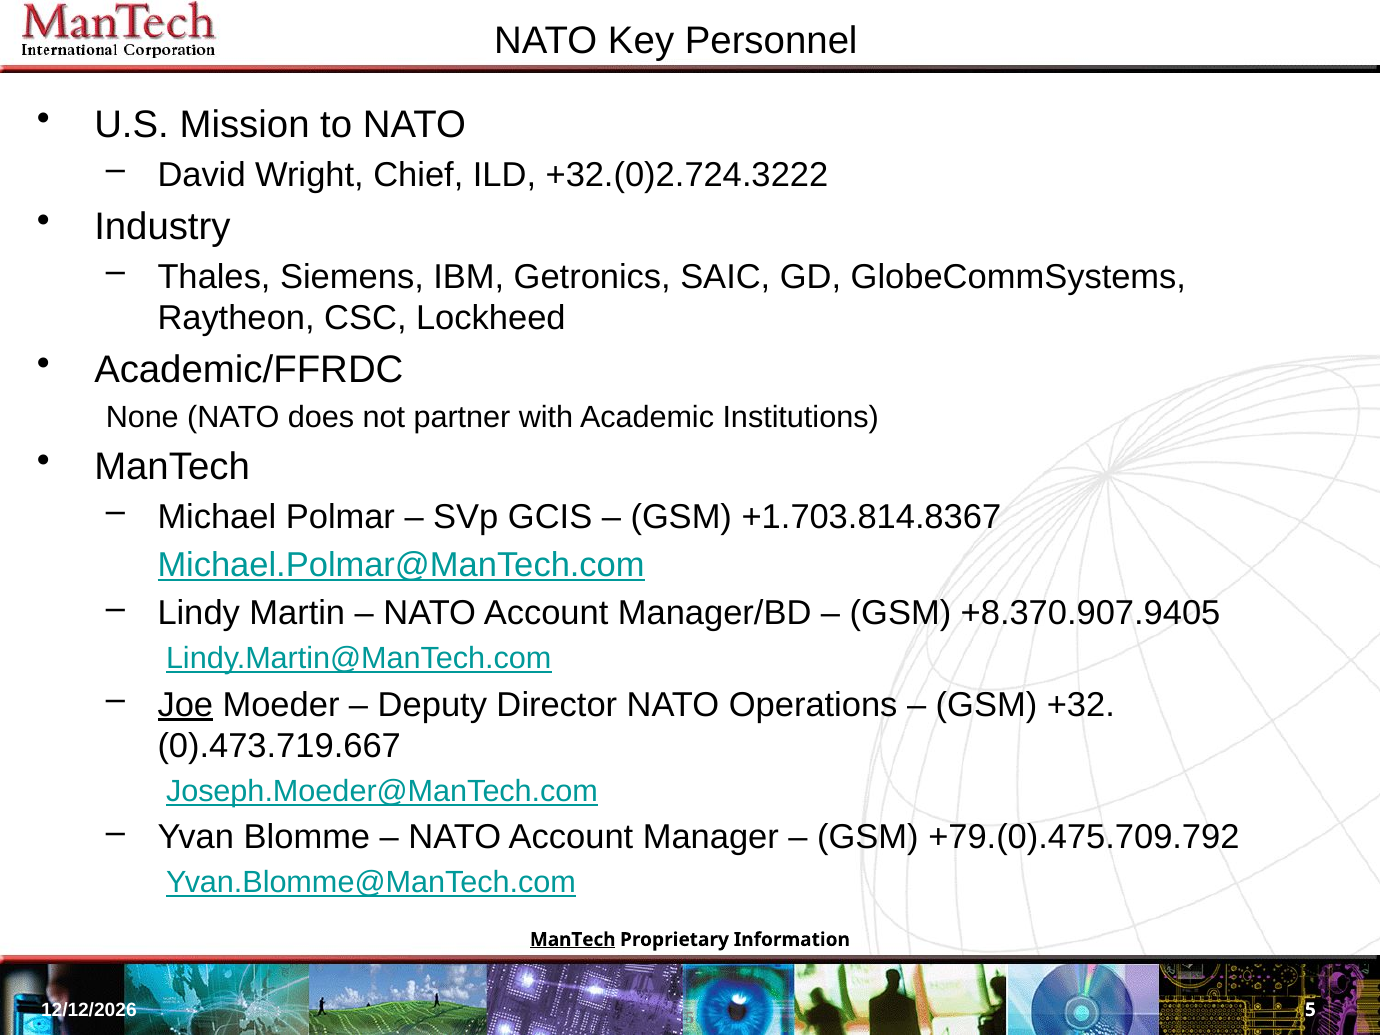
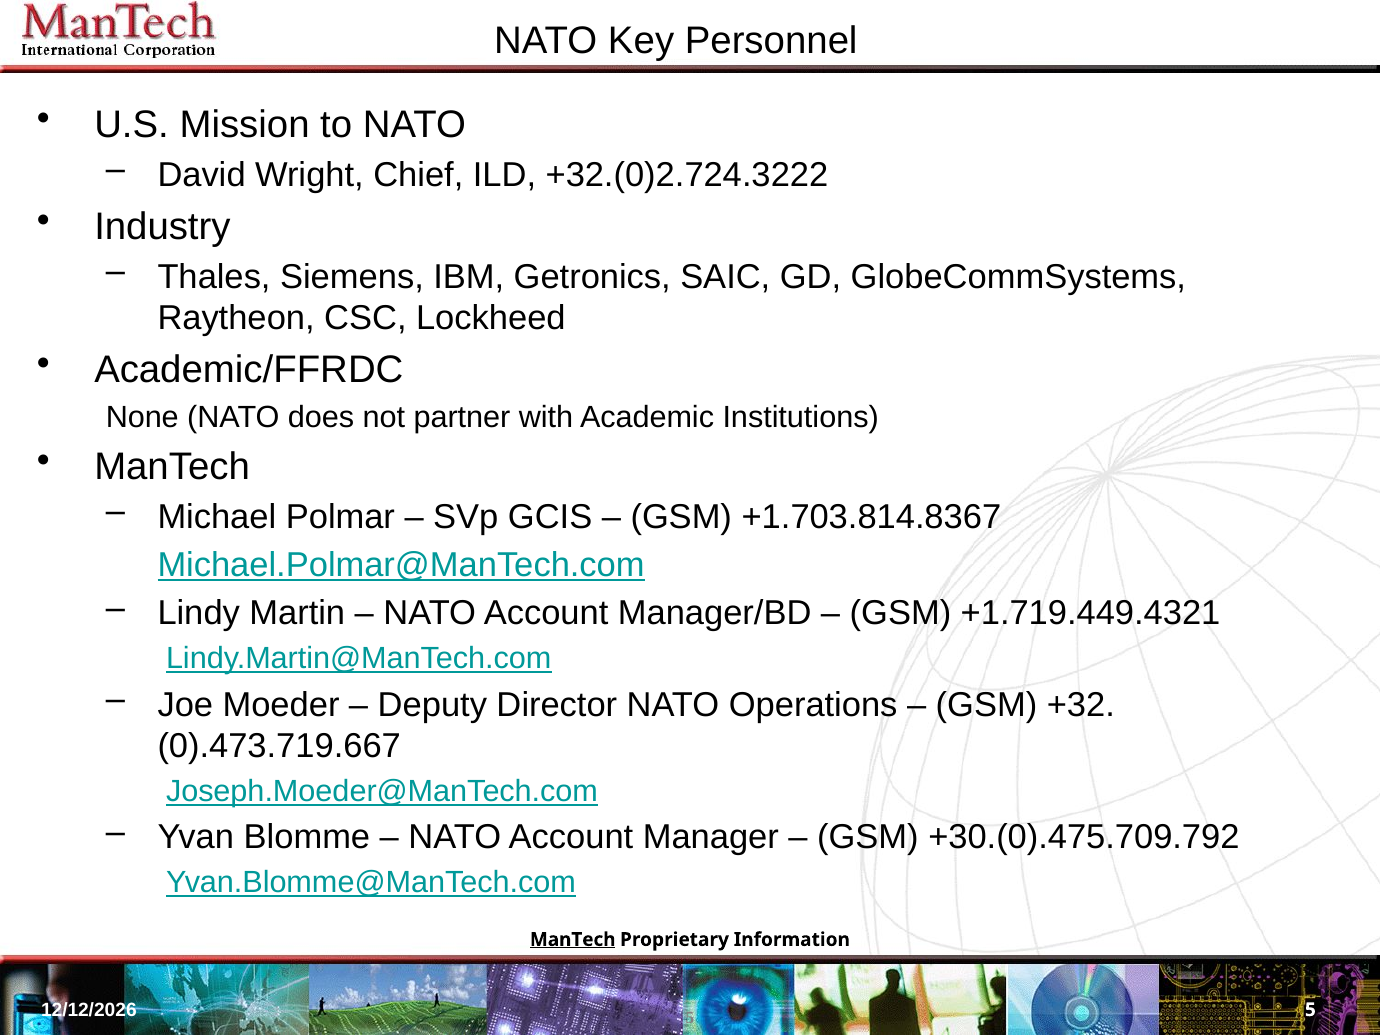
+8.370.907.9405: +8.370.907.9405 -> +1.719.449.4321
Joe underline: present -> none
+79.(0).475.709.792: +79.(0).475.709.792 -> +30.(0).475.709.792
